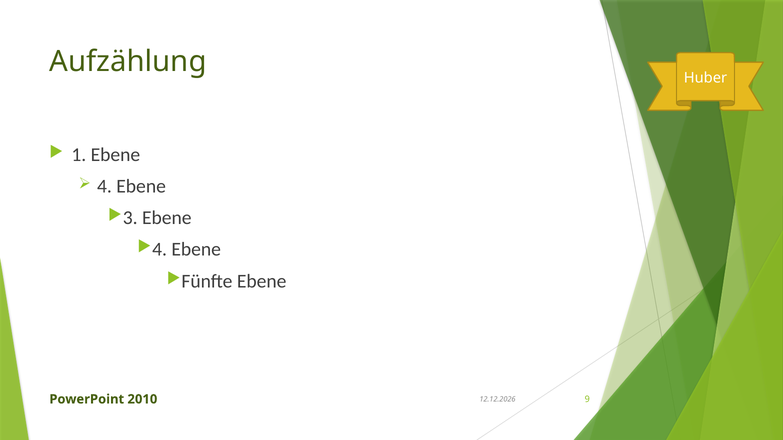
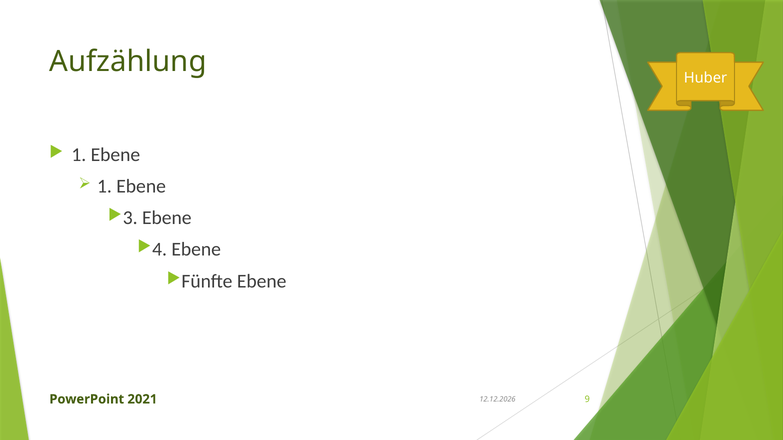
4 at (105, 186): 4 -> 1
2010: 2010 -> 2021
